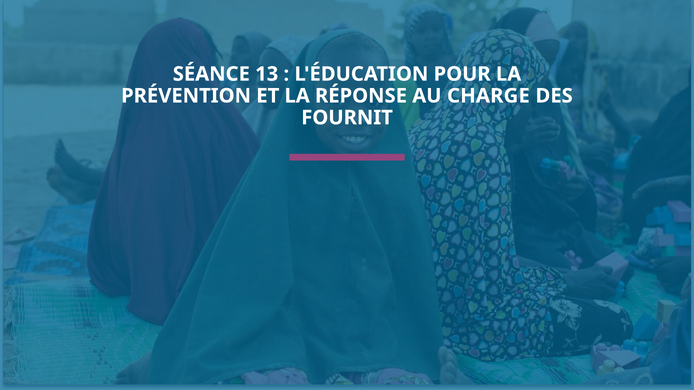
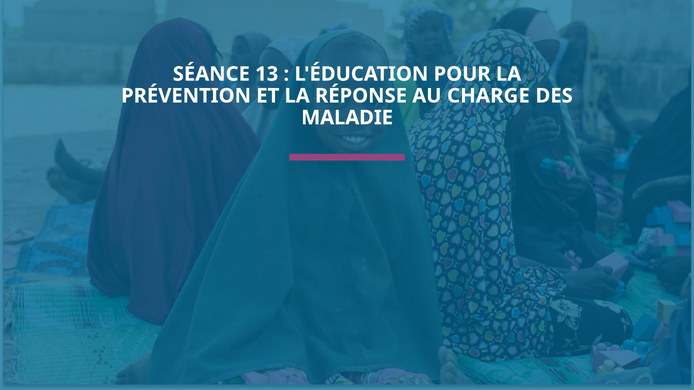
FOURNIT: FOURNIT -> MALADIE
